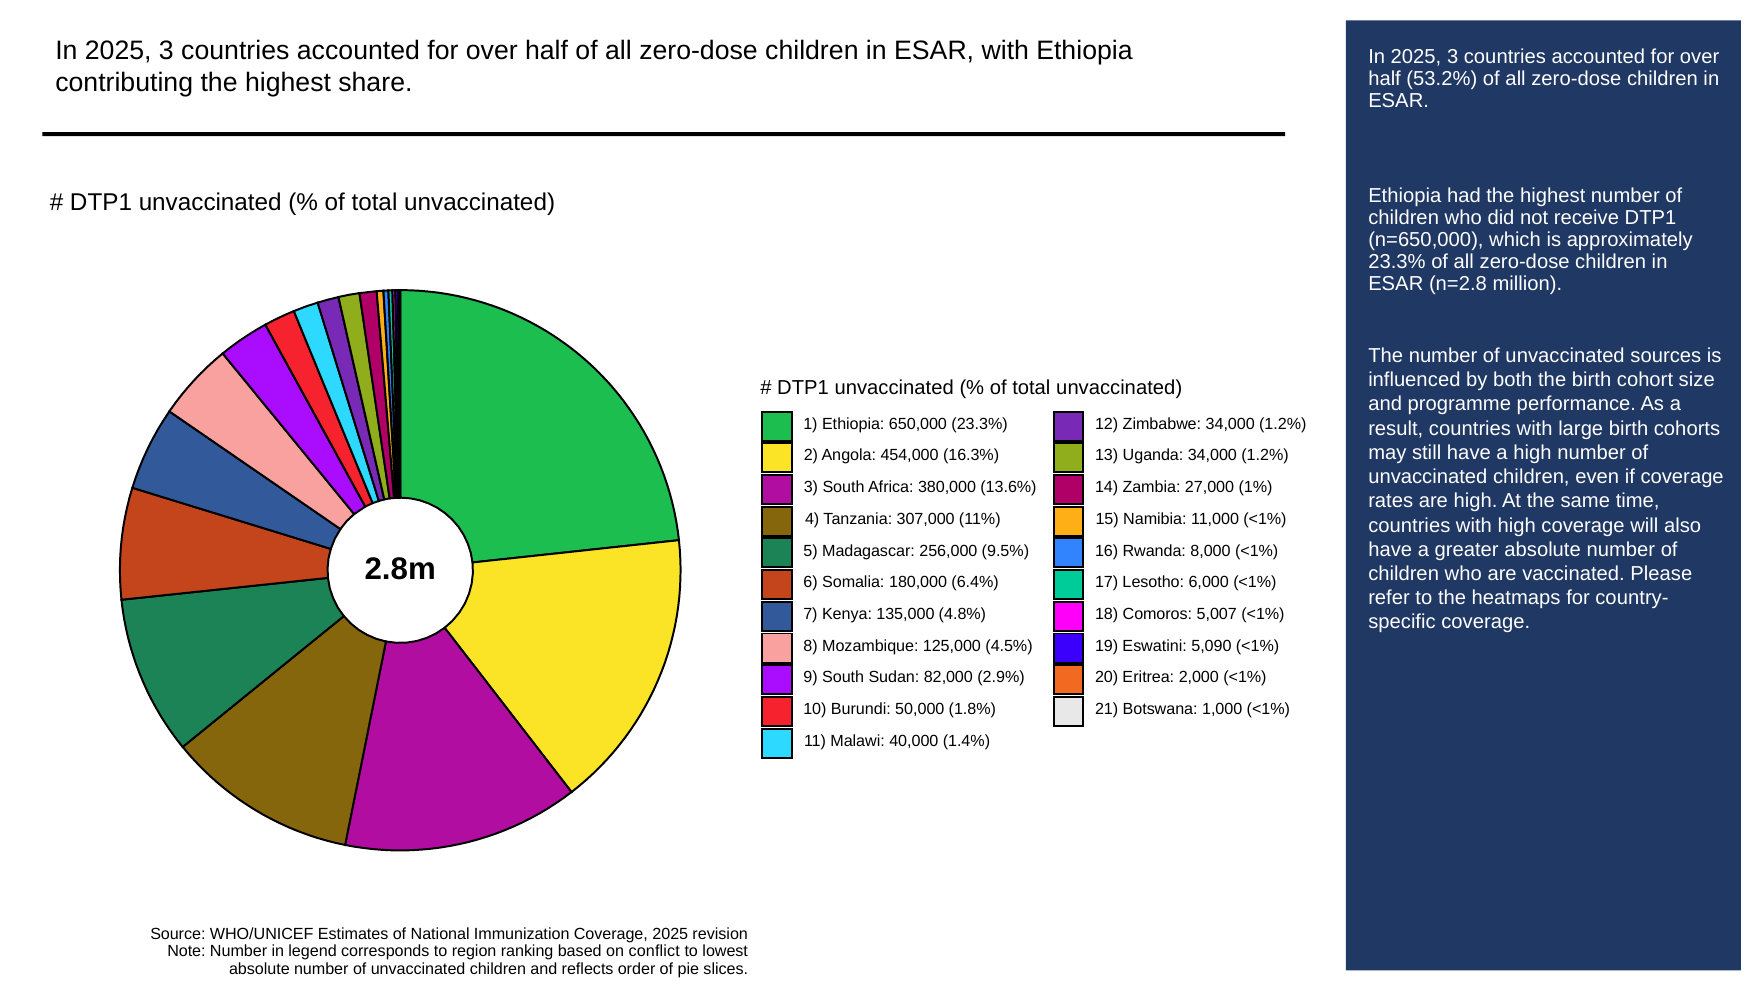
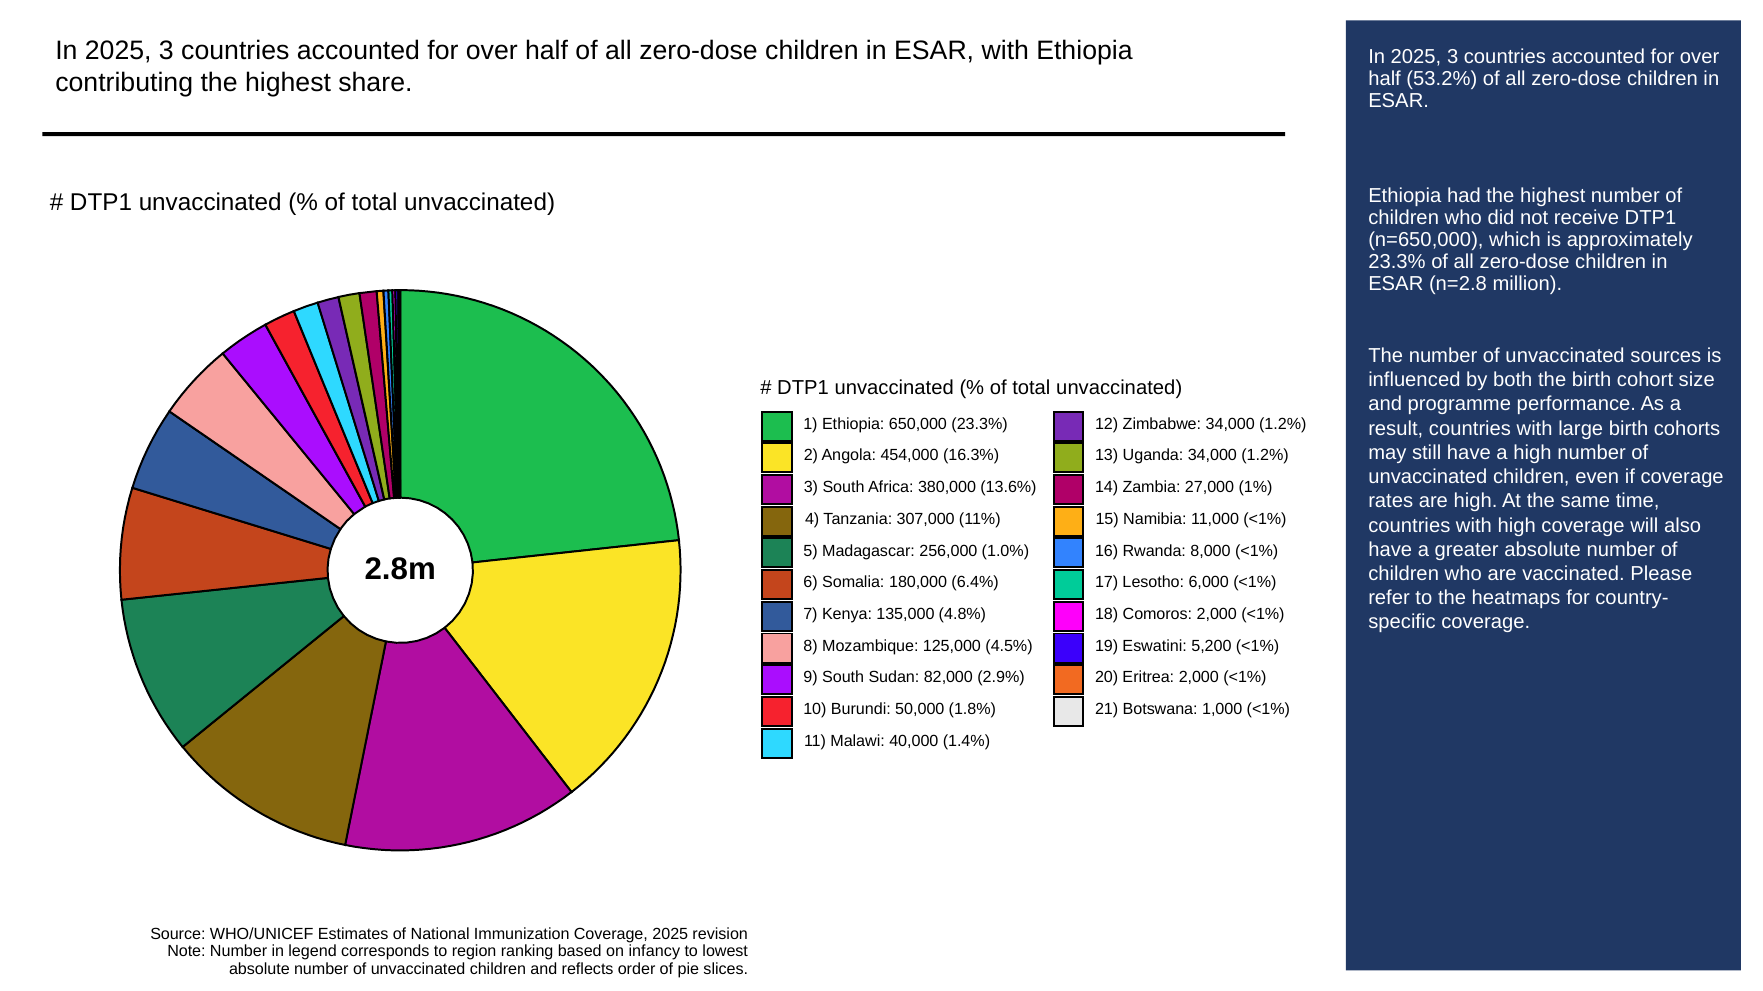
9.5%: 9.5% -> 1.0%
Comoros 5,007: 5,007 -> 2,000
5,090: 5,090 -> 5,200
conflict: conflict -> infancy
